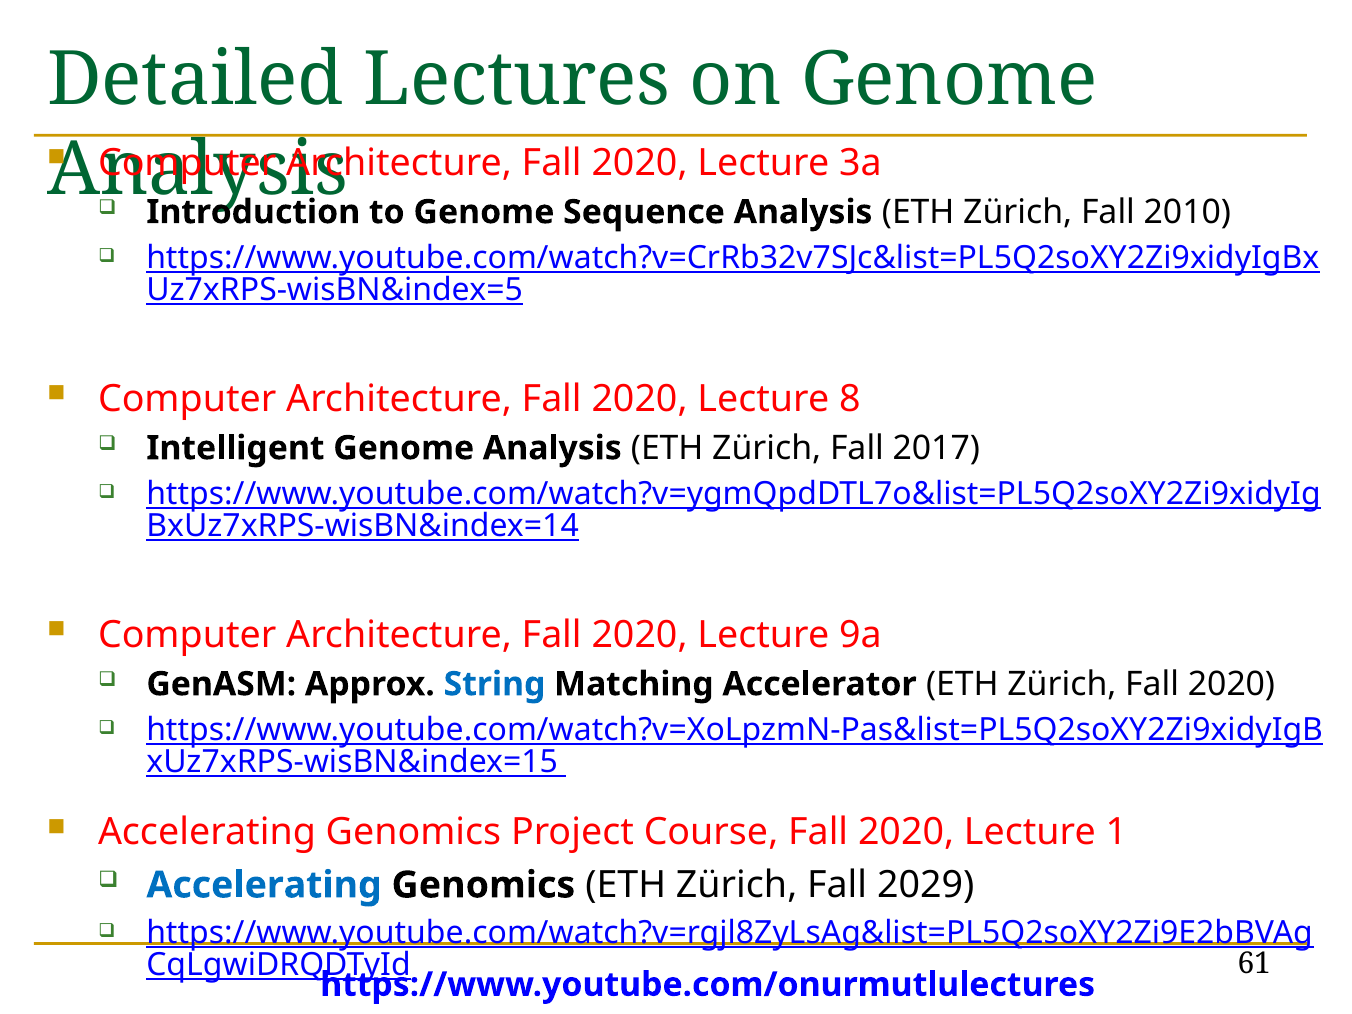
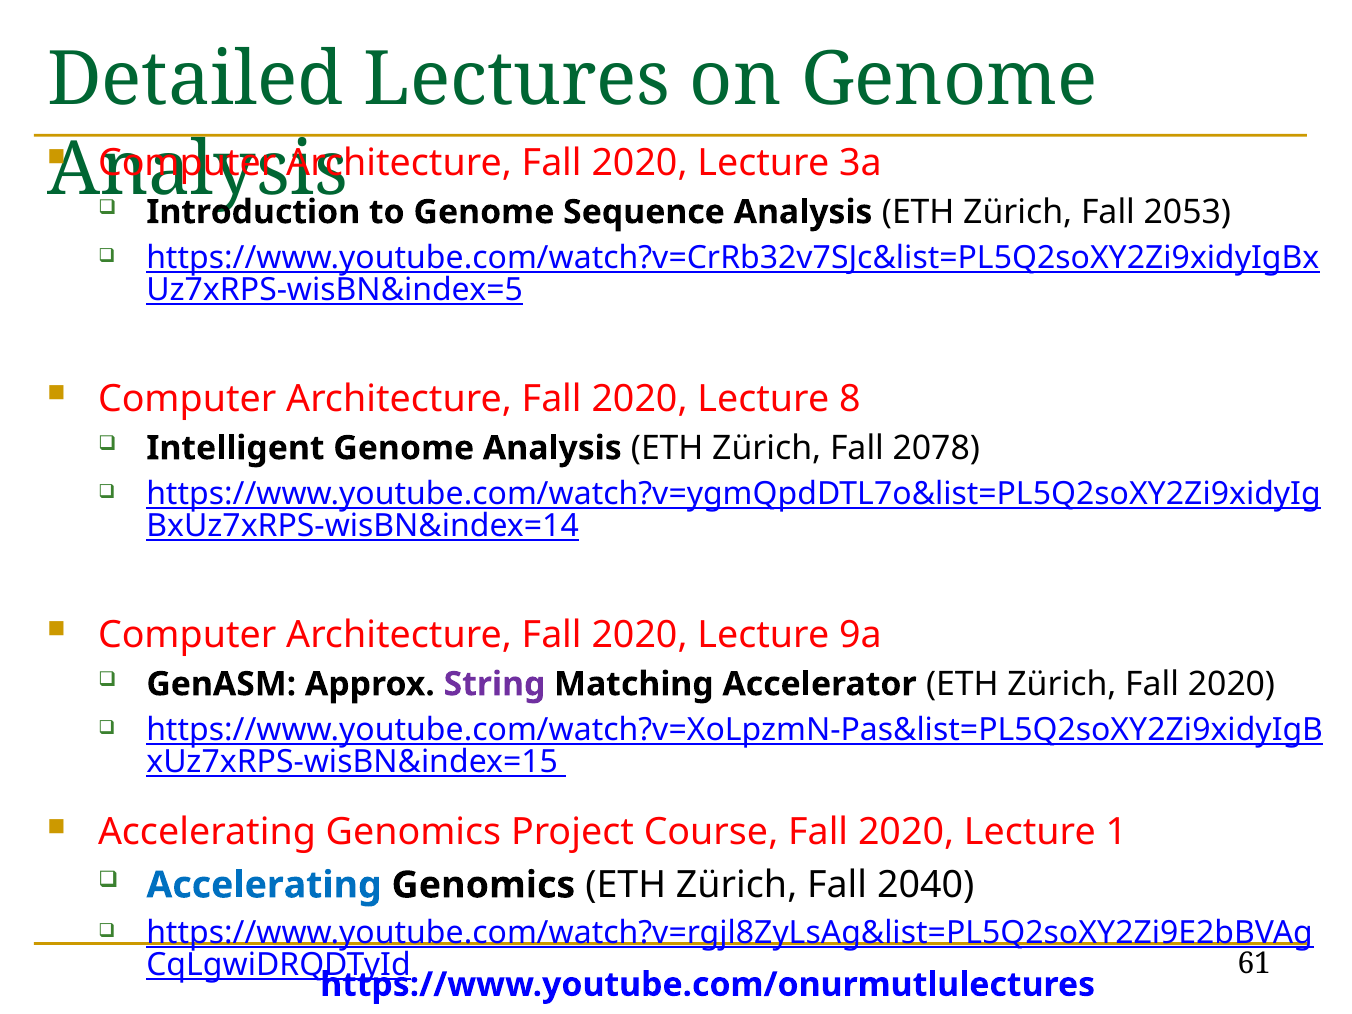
2010: 2010 -> 2053
2017: 2017 -> 2078
String colour: blue -> purple
2029: 2029 -> 2040
